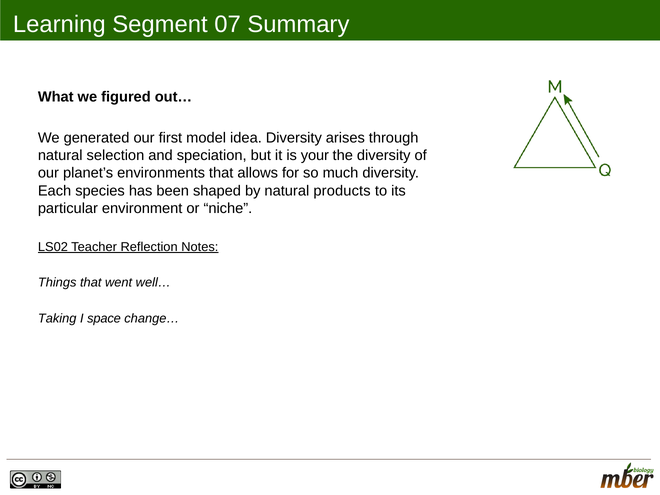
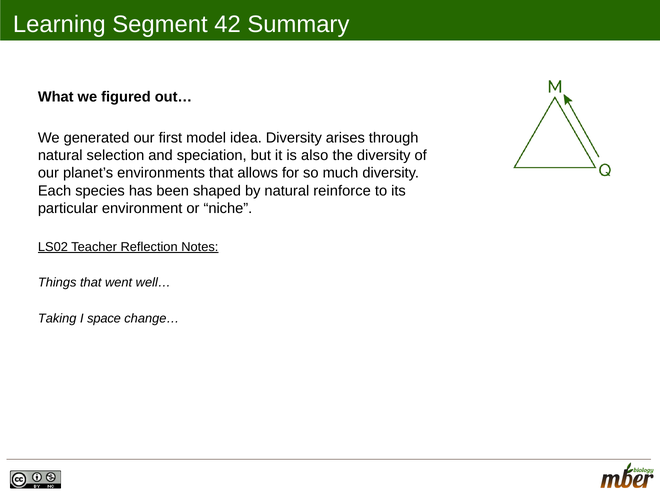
07: 07 -> 42
your: your -> also
products: products -> reinforce
